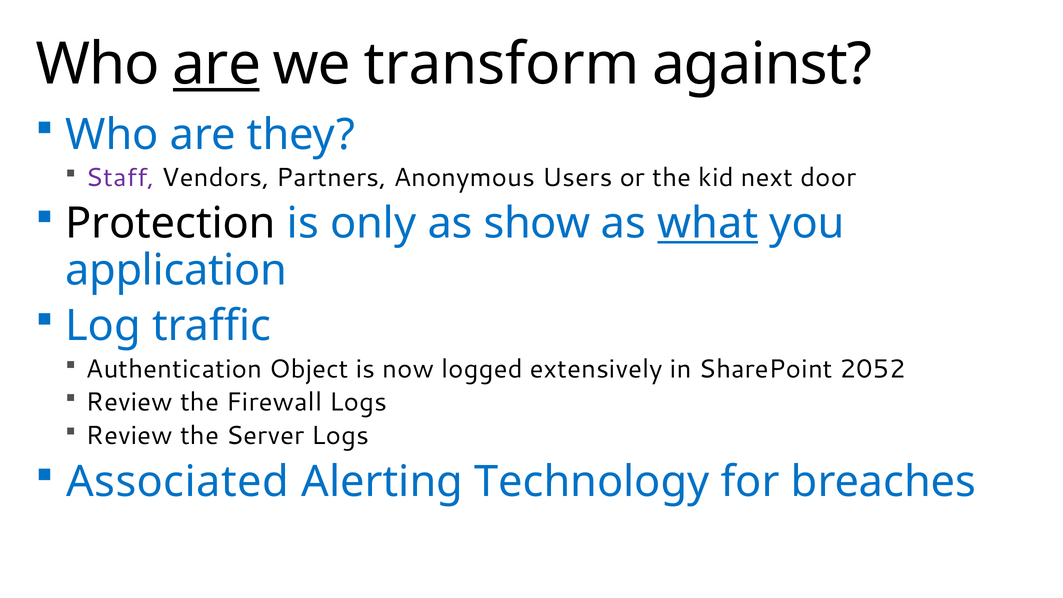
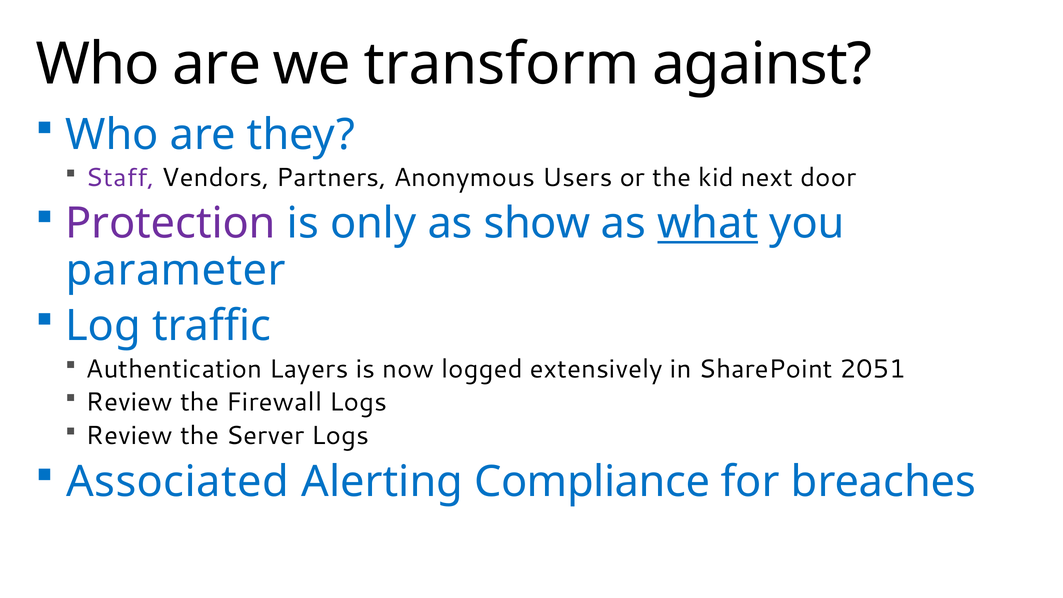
are at (217, 64) underline: present -> none
Protection colour: black -> purple
application: application -> parameter
Object: Object -> Layers
2052: 2052 -> 2051
Technology: Technology -> Compliance
